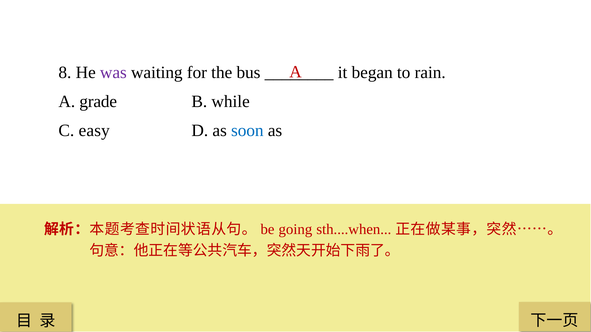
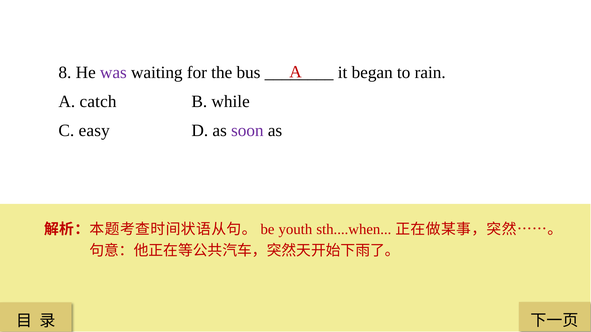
grade: grade -> catch
soon colour: blue -> purple
going: going -> youth
